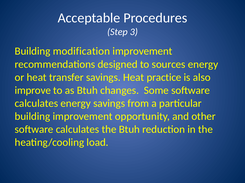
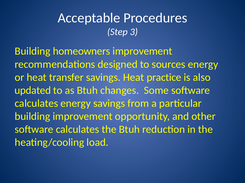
modification: modification -> homeowners
improve: improve -> updated
